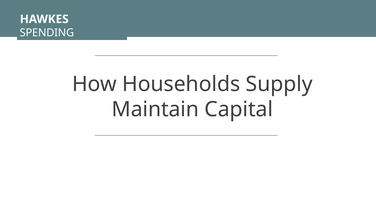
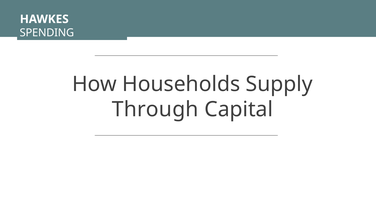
Maintain: Maintain -> Through
